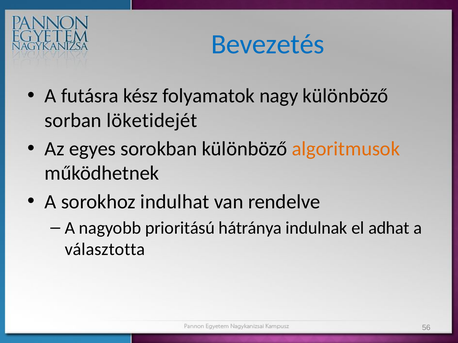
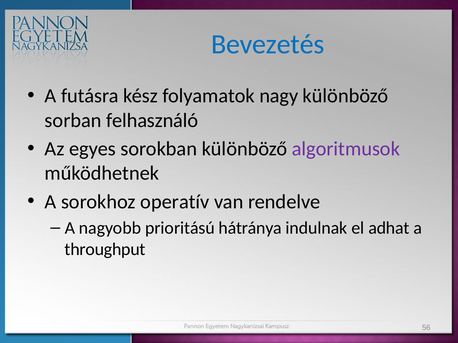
löketidejét: löketidejét -> felhasználó
algoritmusok colour: orange -> purple
indulhat: indulhat -> operatív
választotta: választotta -> throughput
